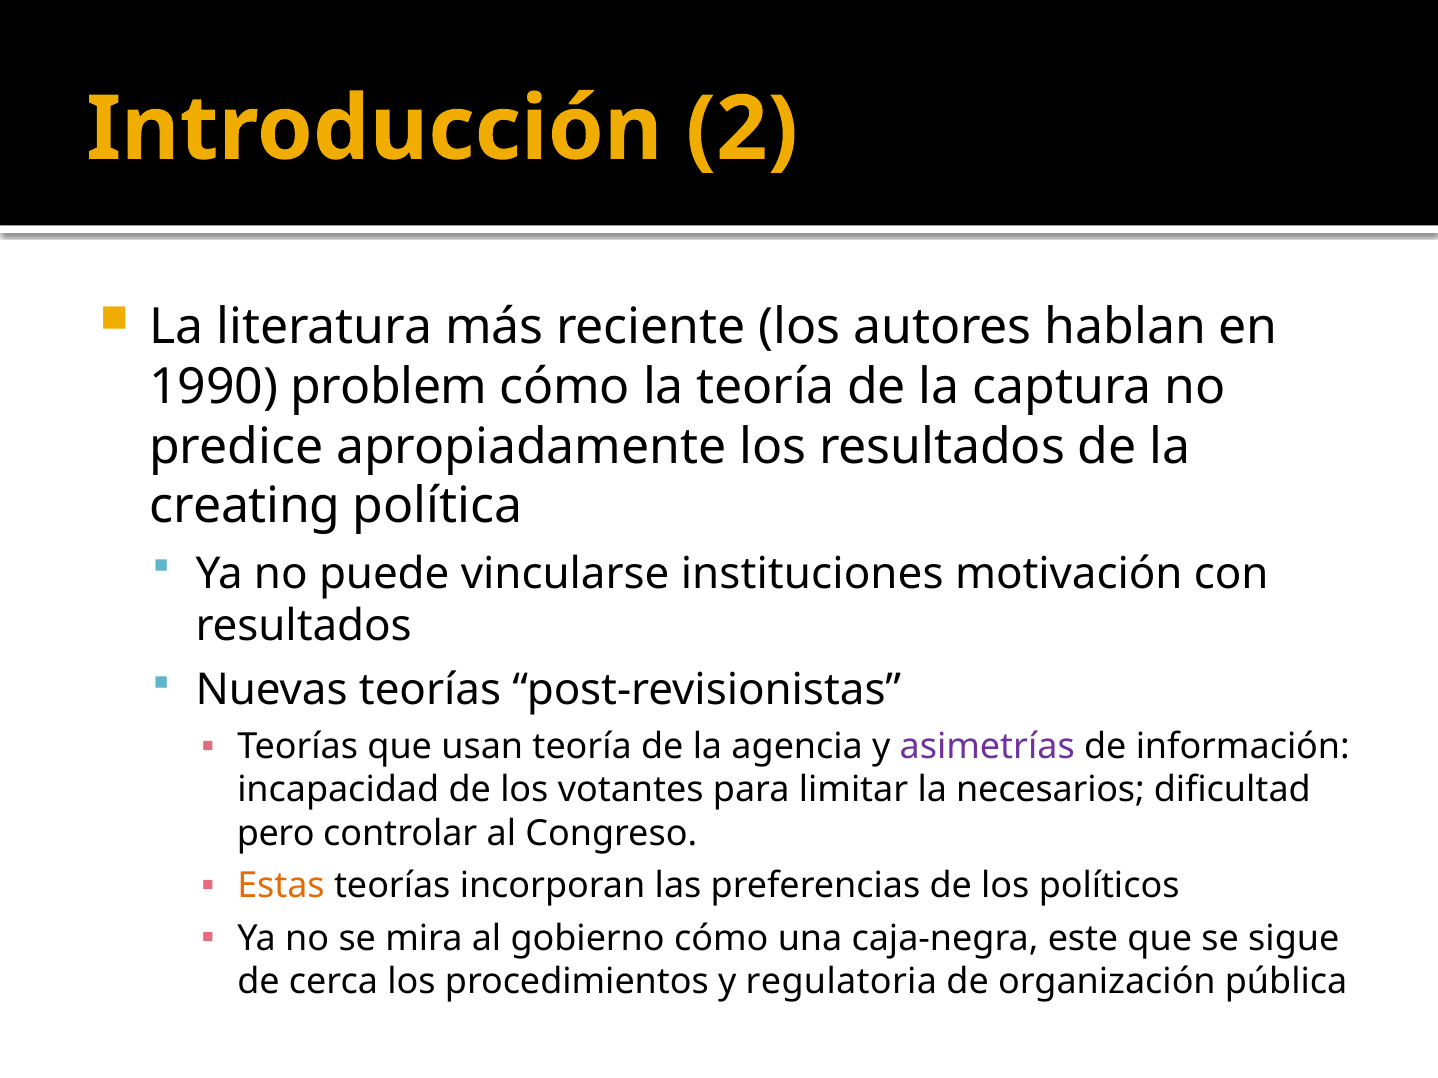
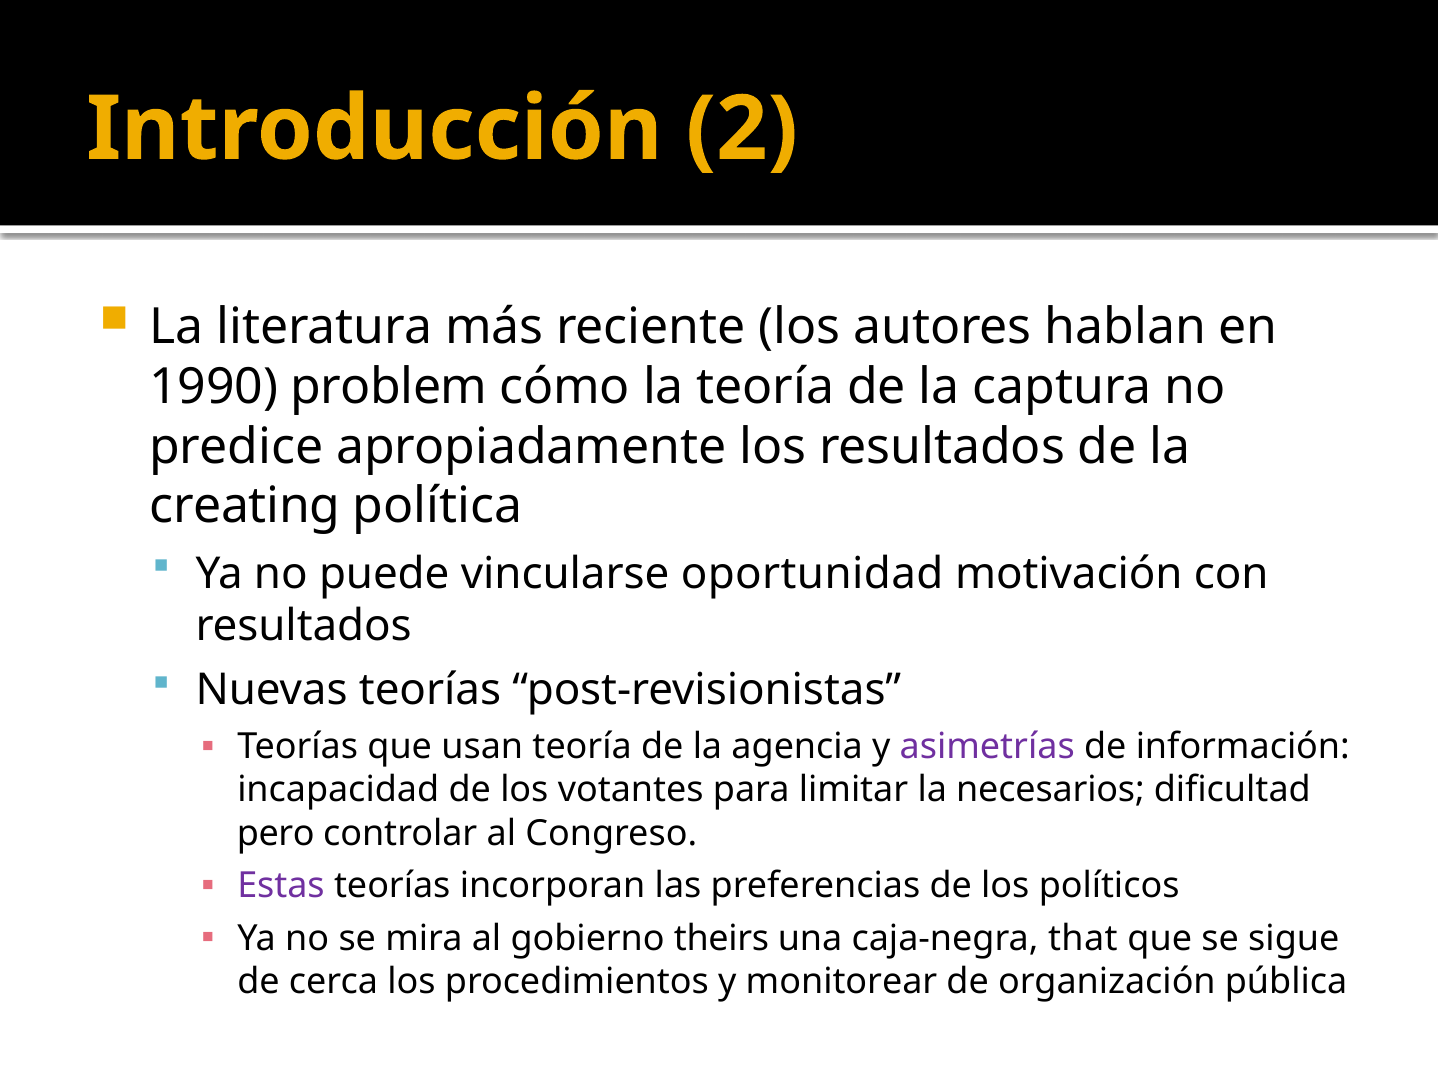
instituciones: instituciones -> oportunidad
Estas colour: orange -> purple
gobierno cómo: cómo -> theirs
este: este -> that
regulatoria: regulatoria -> monitorear
